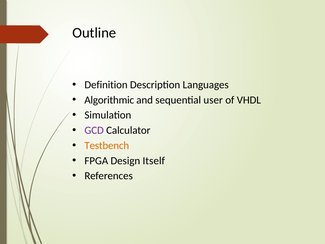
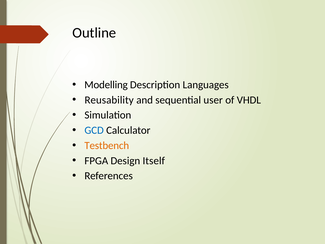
Definition: Definition -> Modelling
Algorithmic: Algorithmic -> Reusability
GCD colour: purple -> blue
